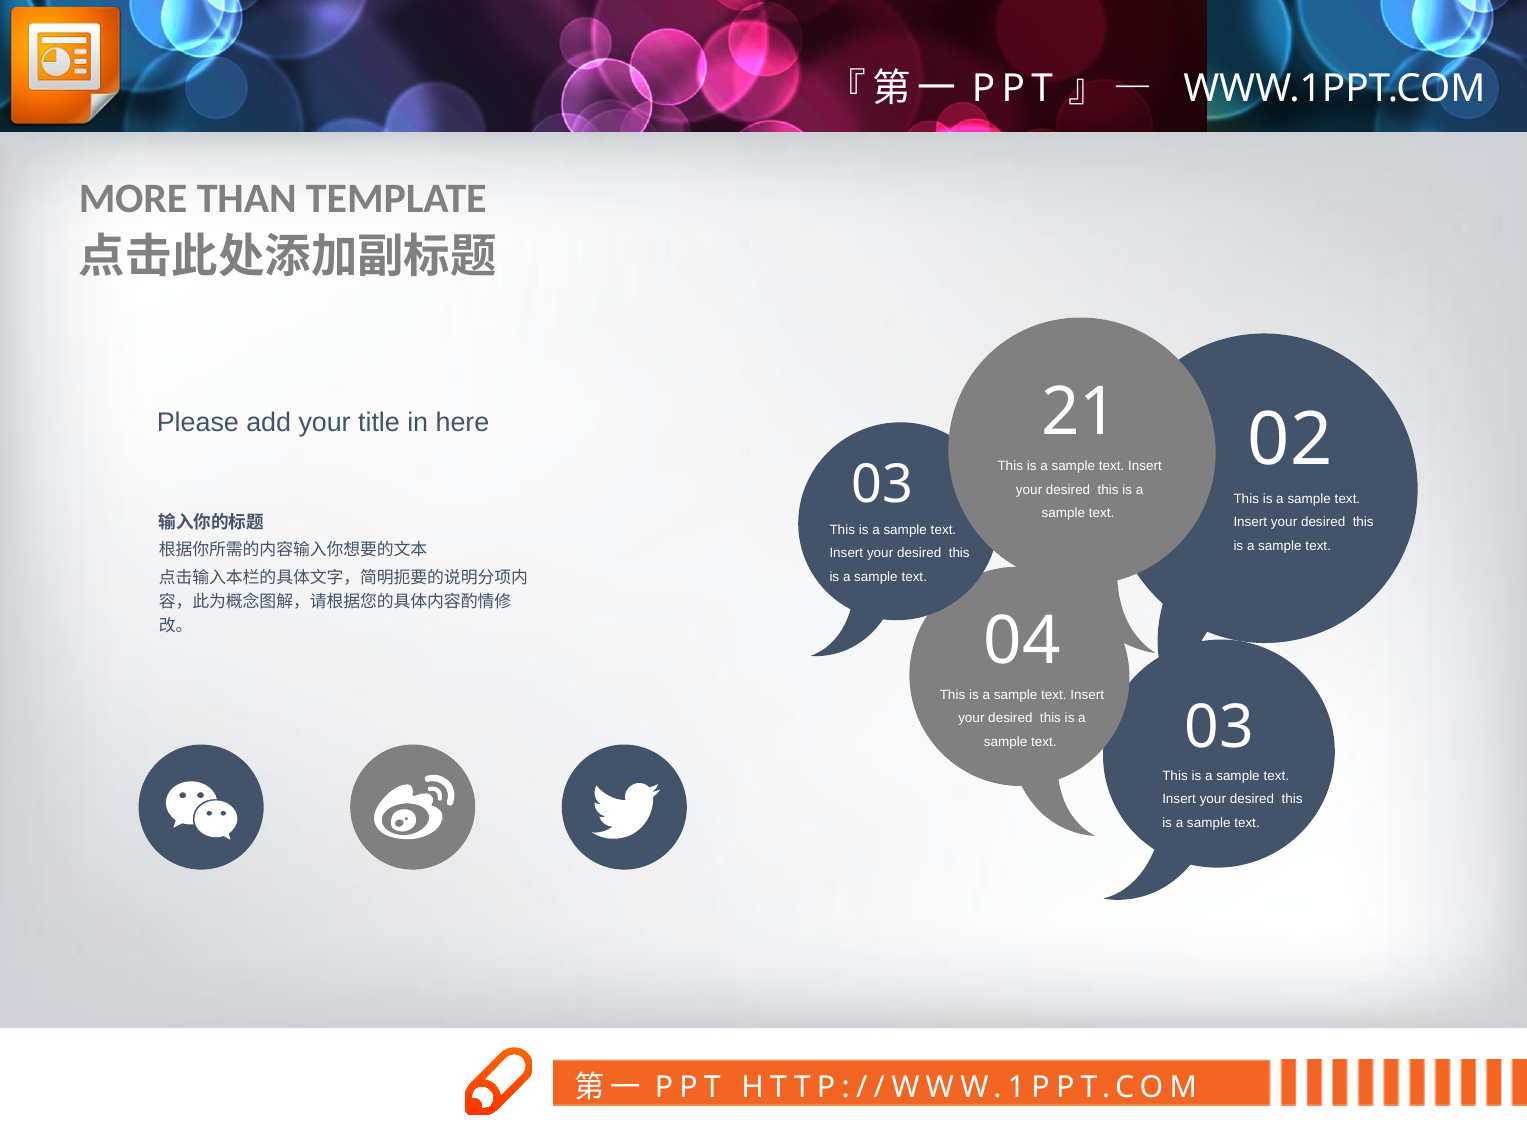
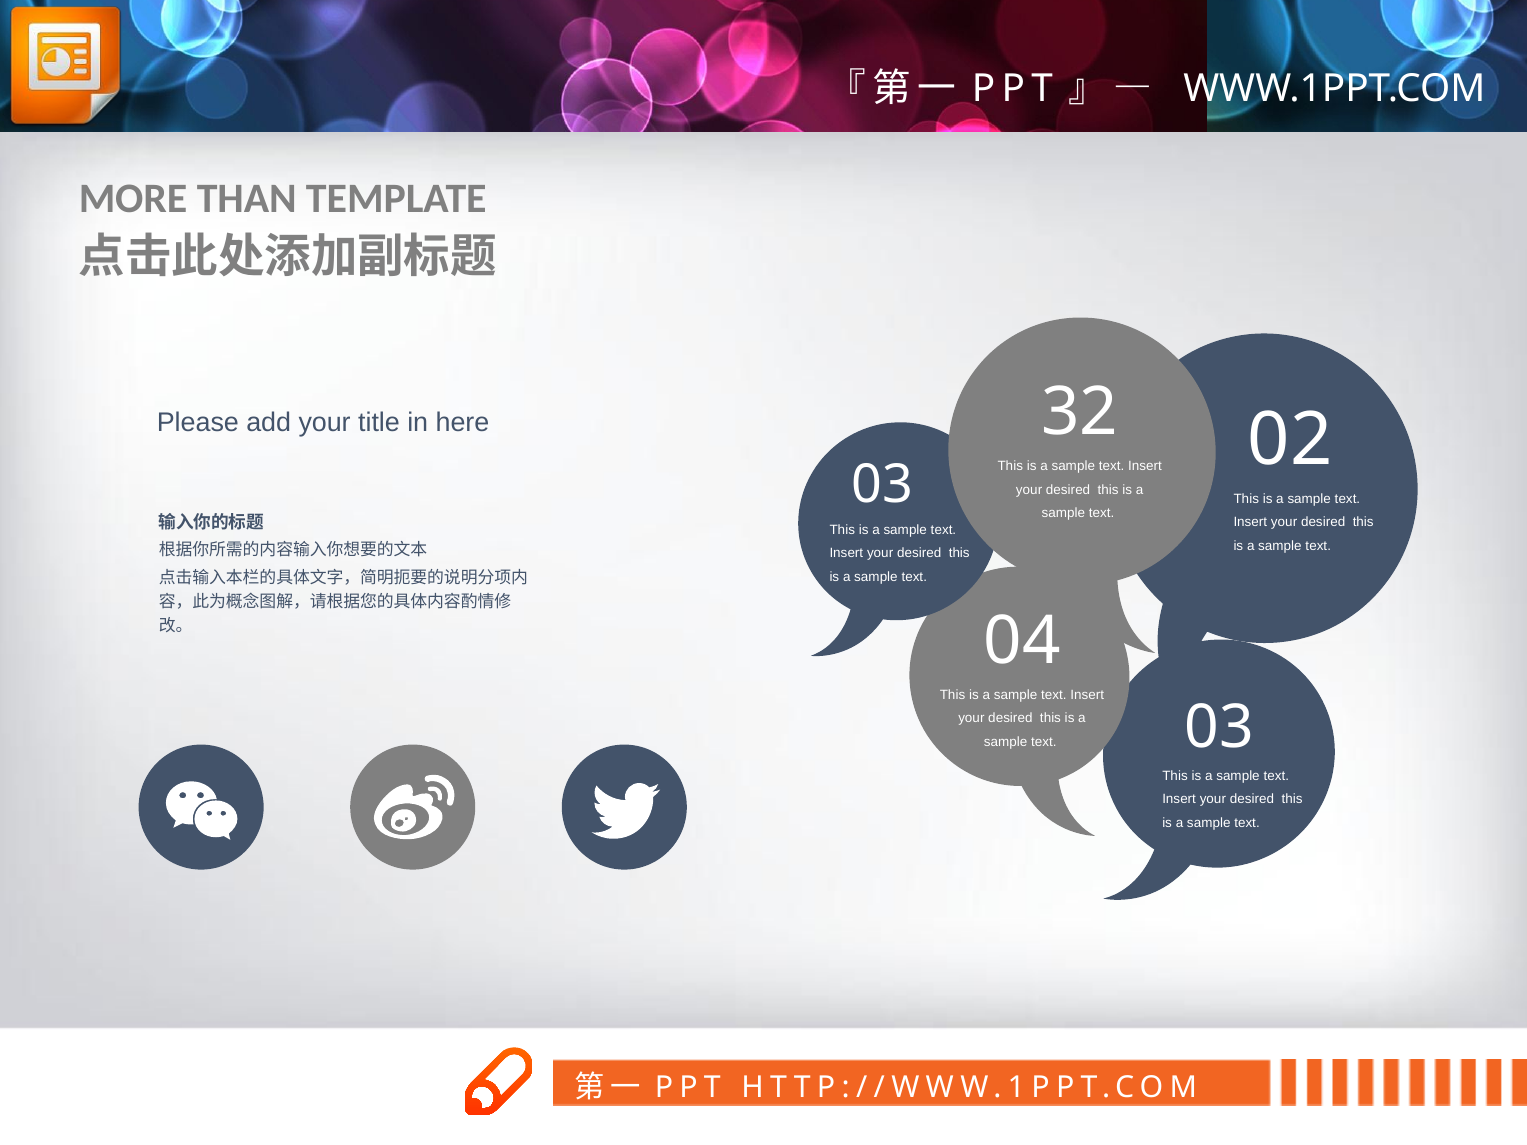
21: 21 -> 32
